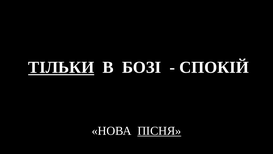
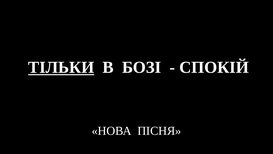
ПІСНЯ underline: present -> none
